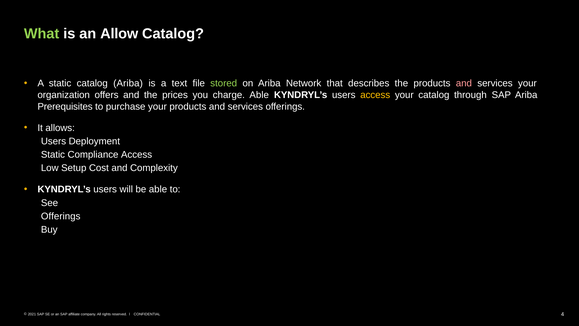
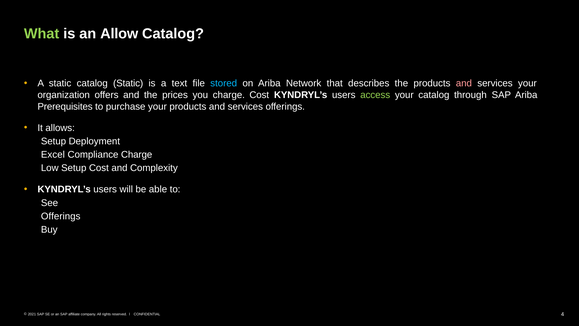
catalog Ariba: Ariba -> Static
stored colour: light green -> light blue
charge Able: Able -> Cost
access at (375, 95) colour: yellow -> light green
Users at (54, 141): Users -> Setup
Static at (53, 155): Static -> Excel
Compliance Access: Access -> Charge
